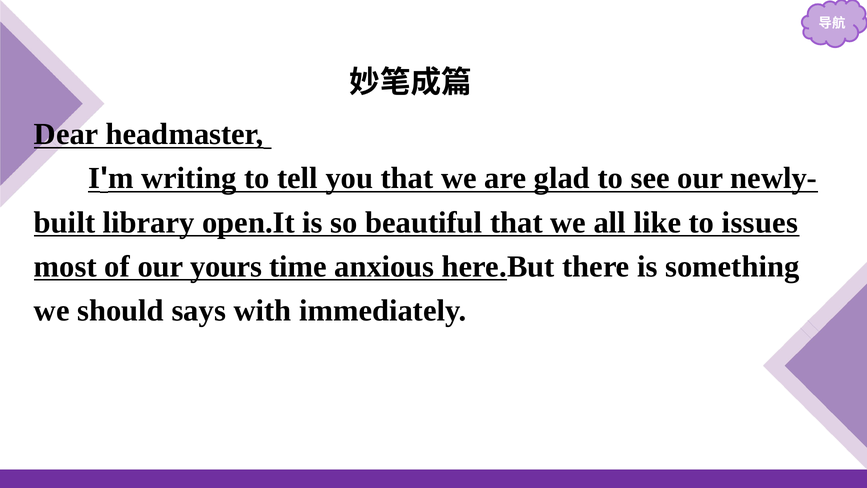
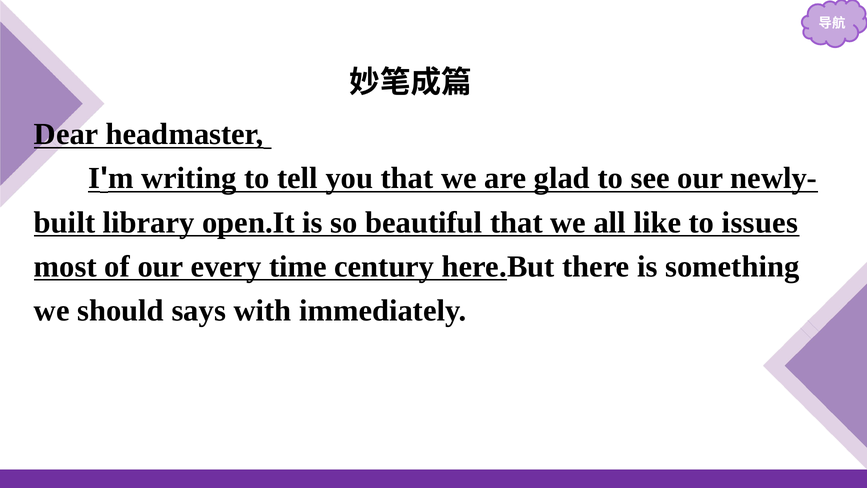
yours: yours -> every
anxious: anxious -> century
